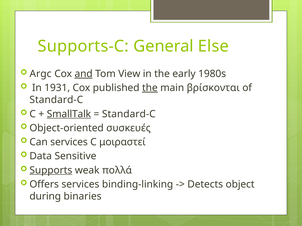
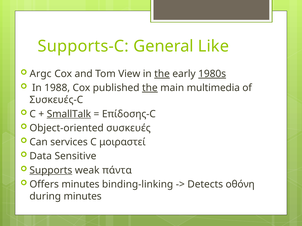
Else: Else -> Like
and underline: present -> none
the at (162, 74) underline: none -> present
1980s underline: none -> present
1931: 1931 -> 1988
βρίσκονται: βρίσκονται -> multimedia
Standard-C at (56, 100): Standard-C -> Συσκευές-C
Standard-C at (129, 114): Standard-C -> Επίδοσης-C
πολλά: πολλά -> πάντα
Offers services: services -> minutes
object: object -> οθόνη
during binaries: binaries -> minutes
